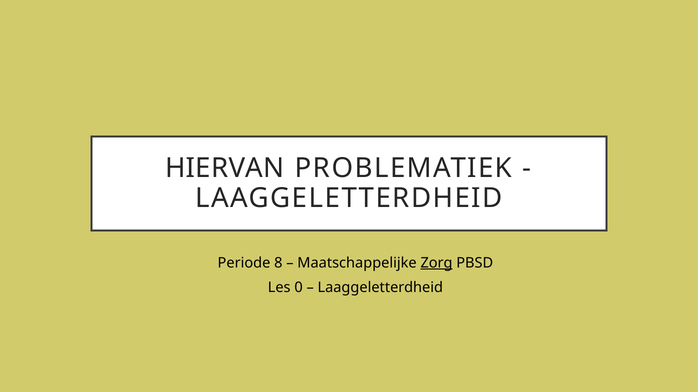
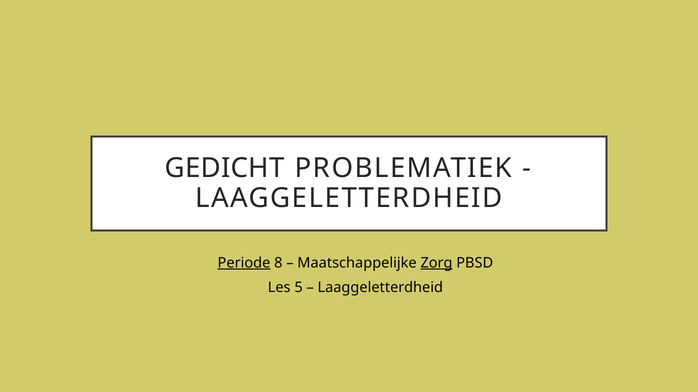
HIERVAN: HIERVAN -> GEDICHT
Periode underline: none -> present
0: 0 -> 5
